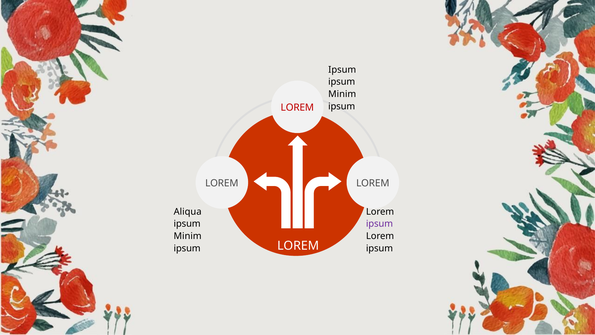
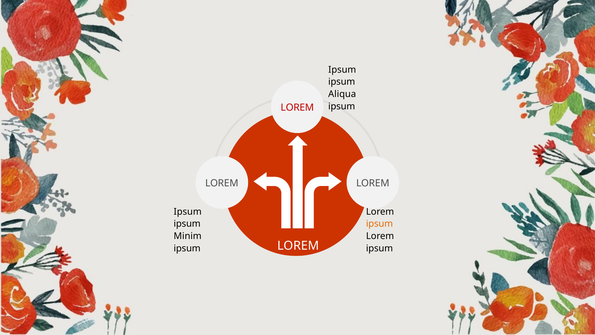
Minim at (342, 94): Minim -> Aliqua
Aliqua at (188, 211): Aliqua -> Ipsum
ipsum at (380, 224) colour: purple -> orange
